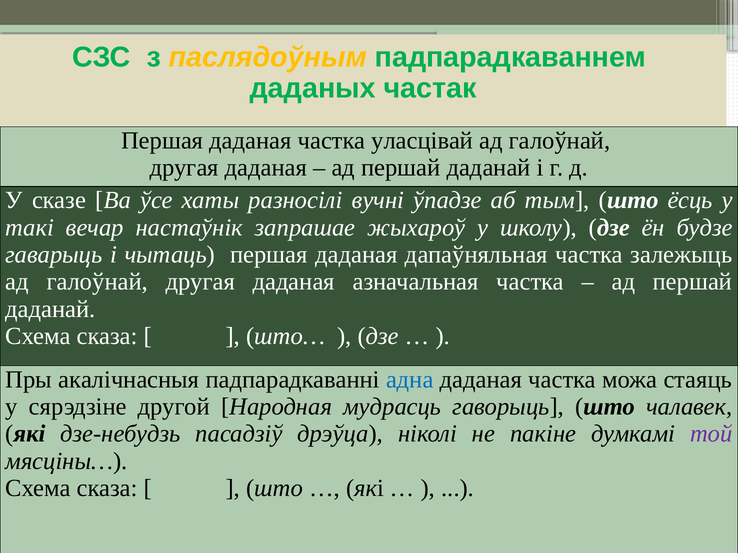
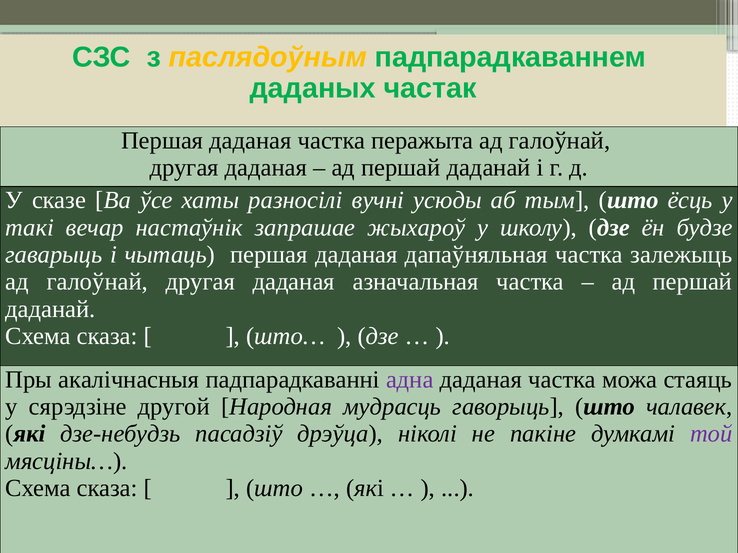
уласцівай: уласцівай -> перажыта
ўпадзе: ўпадзе -> усюды
адна colour: blue -> purple
